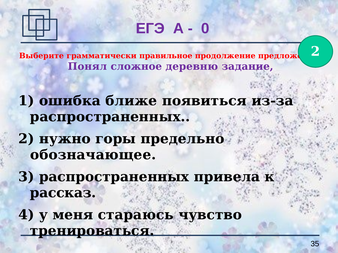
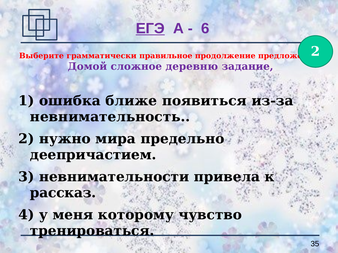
ЕГЭ underline: none -> present
0: 0 -> 6
Понял: Понял -> Домой
распространенных at (110, 117): распространенных -> невнимательность
горы: горы -> мира
обозначающее: обозначающее -> деепричастием
3 распространенных: распространенных -> невнимательности
стараюсь: стараюсь -> которому
